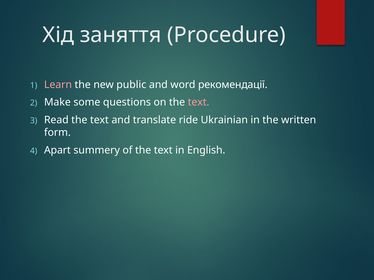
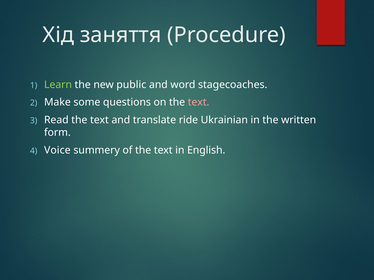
Learn colour: pink -> light green
рекомендації: рекомендації -> stagecoaches
Apart: Apart -> Voice
